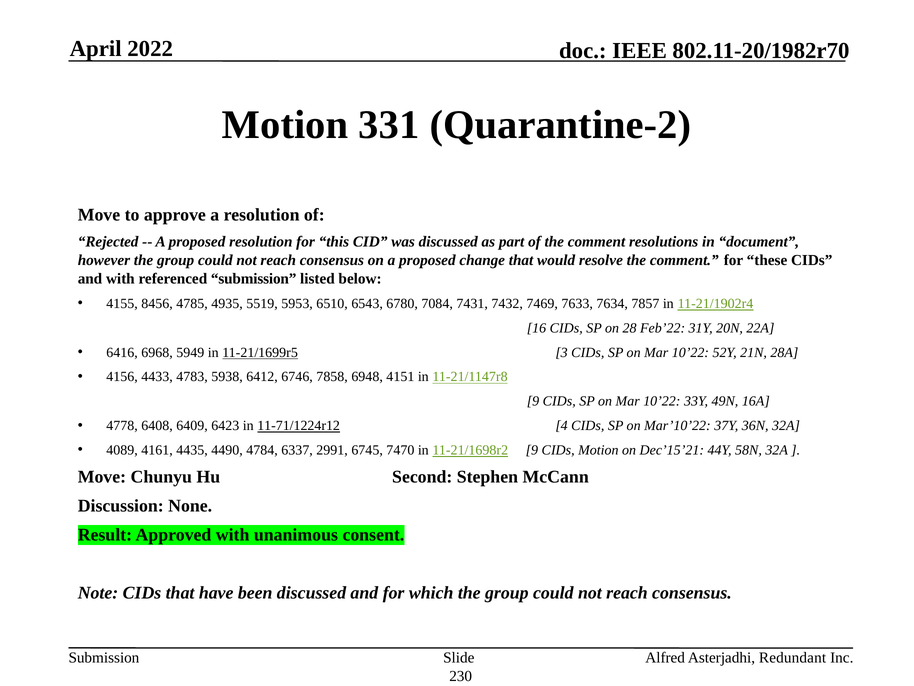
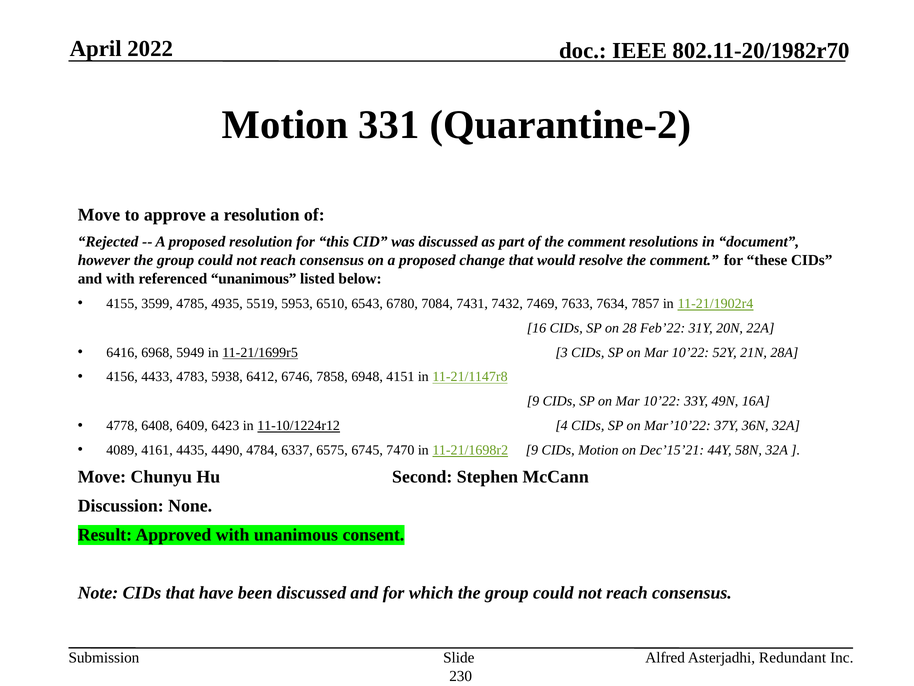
referenced submission: submission -> unanimous
8456: 8456 -> 3599
11-71/1224r12: 11-71/1224r12 -> 11-10/1224r12
2991: 2991 -> 6575
